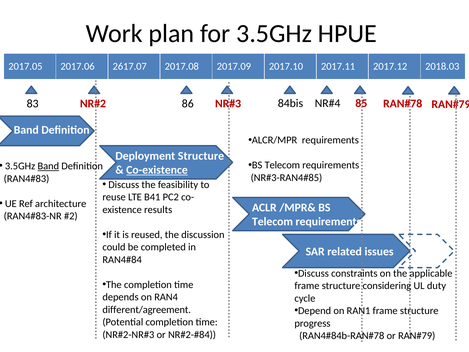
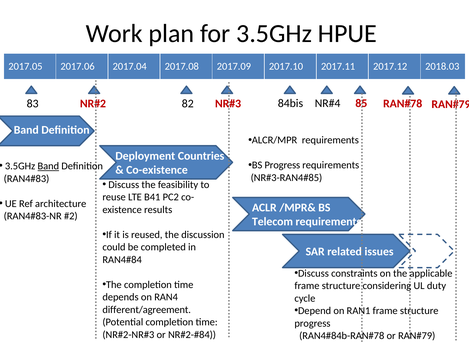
2617.07: 2617.07 -> 2017.04
86: 86 -> 82
Deployment Structure: Structure -> Countries
Telecom at (282, 165): Telecom -> Progress
Co-existence underline: present -> none
